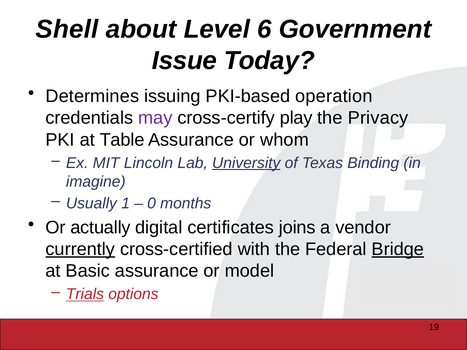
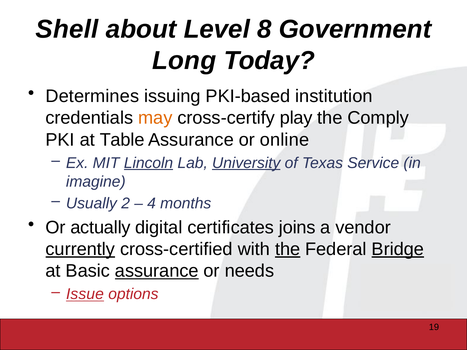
6: 6 -> 8
Issue: Issue -> Long
operation: operation -> institution
may colour: purple -> orange
Privacy: Privacy -> Comply
whom: whom -> online
Lincoln underline: none -> present
Binding: Binding -> Service
1: 1 -> 2
0: 0 -> 4
the at (288, 249) underline: none -> present
assurance at (157, 271) underline: none -> present
model: model -> needs
Trials: Trials -> Issue
